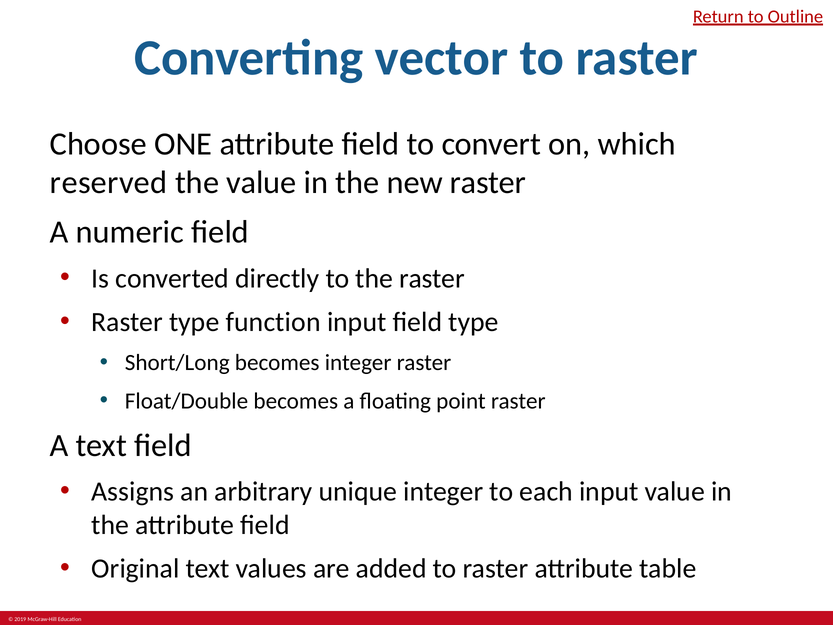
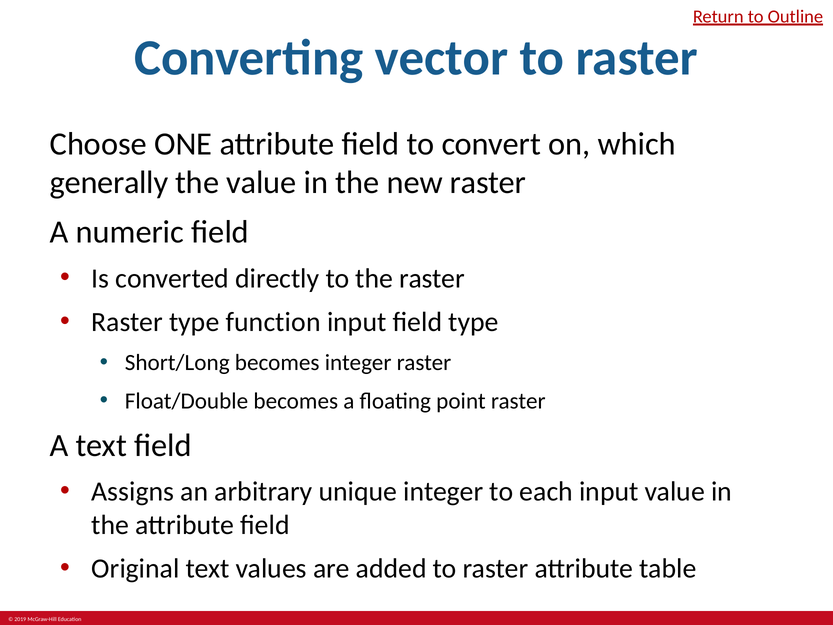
reserved: reserved -> generally
